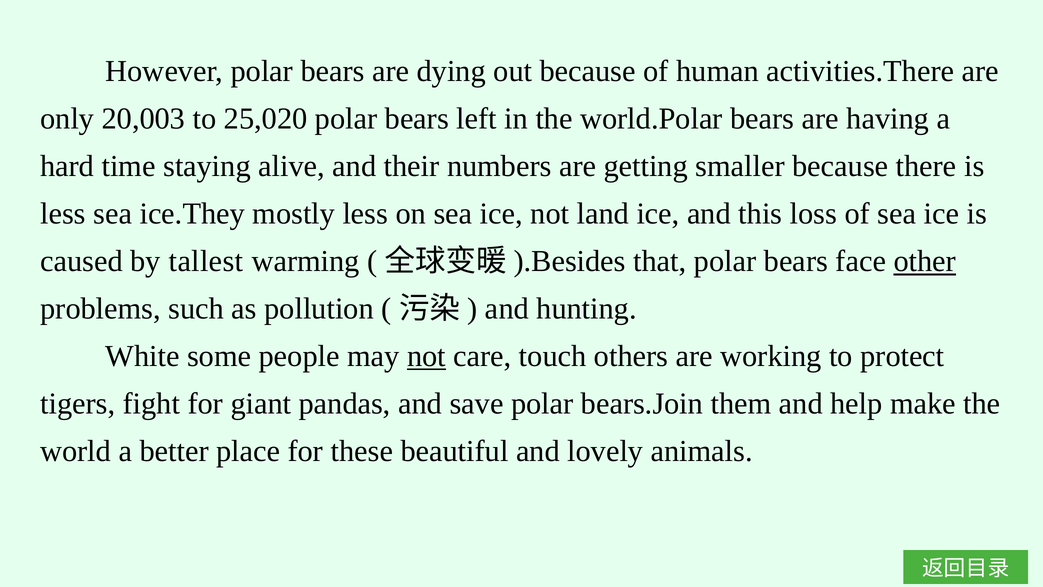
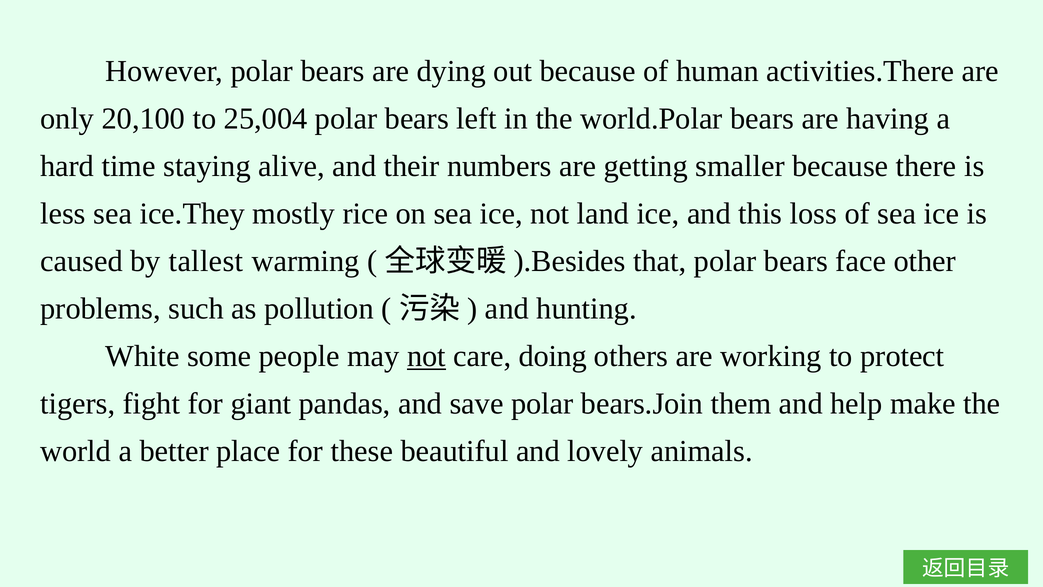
20,003: 20,003 -> 20,100
25,020: 25,020 -> 25,004
mostly less: less -> rice
other underline: present -> none
touch: touch -> doing
